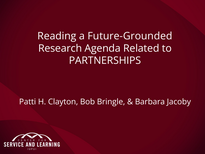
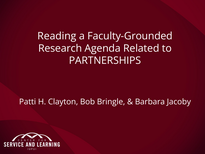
Future-Grounded: Future-Grounded -> Faculty-Grounded
